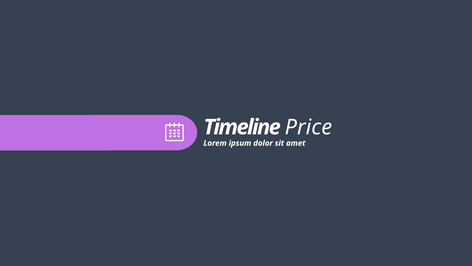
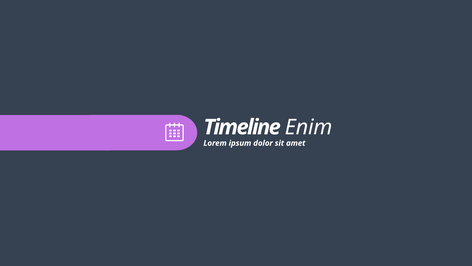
Price: Price -> Enim
